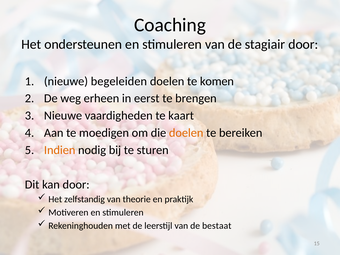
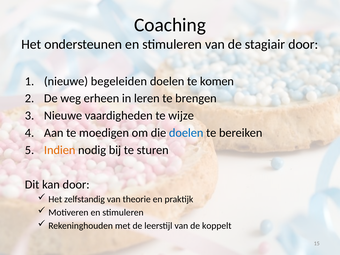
eerst: eerst -> leren
kaart: kaart -> wijze
doelen at (186, 133) colour: orange -> blue
bestaat: bestaat -> koppelt
